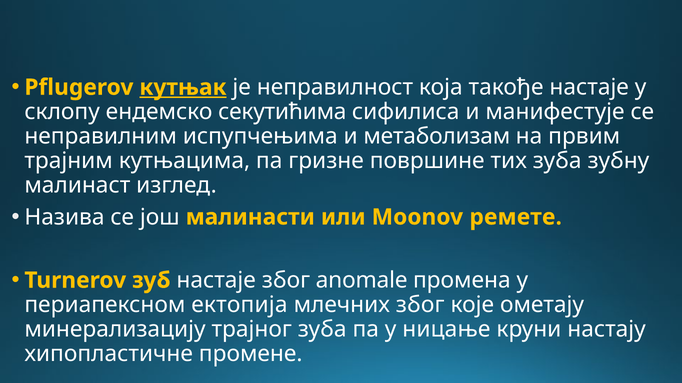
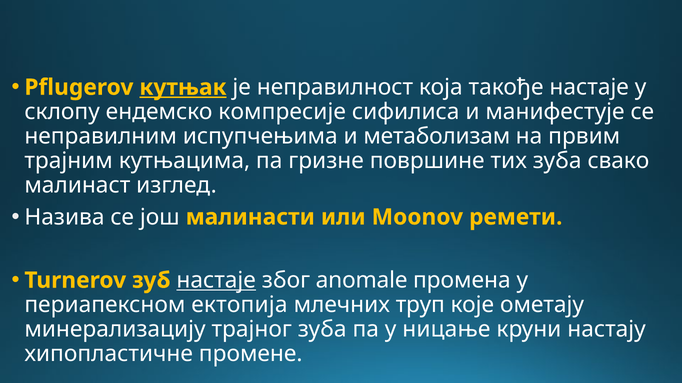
секутићима: секутићима -> компресије
зубну: зубну -> свако
ремете: ремете -> ремети
настаје at (216, 281) underline: none -> present
млечних због: због -> труп
